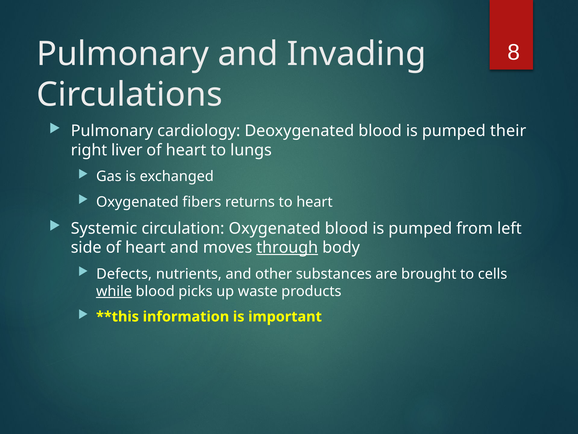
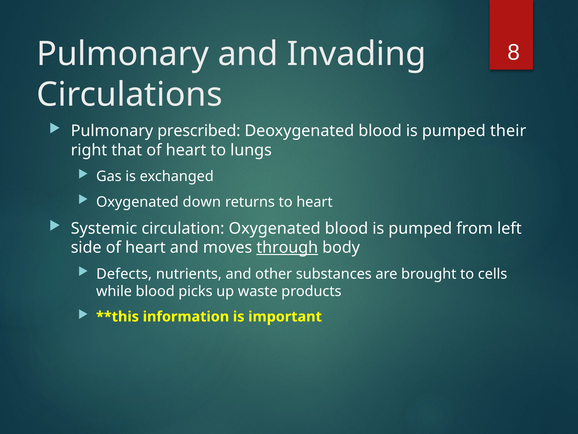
cardiology: cardiology -> prescribed
liver: liver -> that
fibers: fibers -> down
while underline: present -> none
